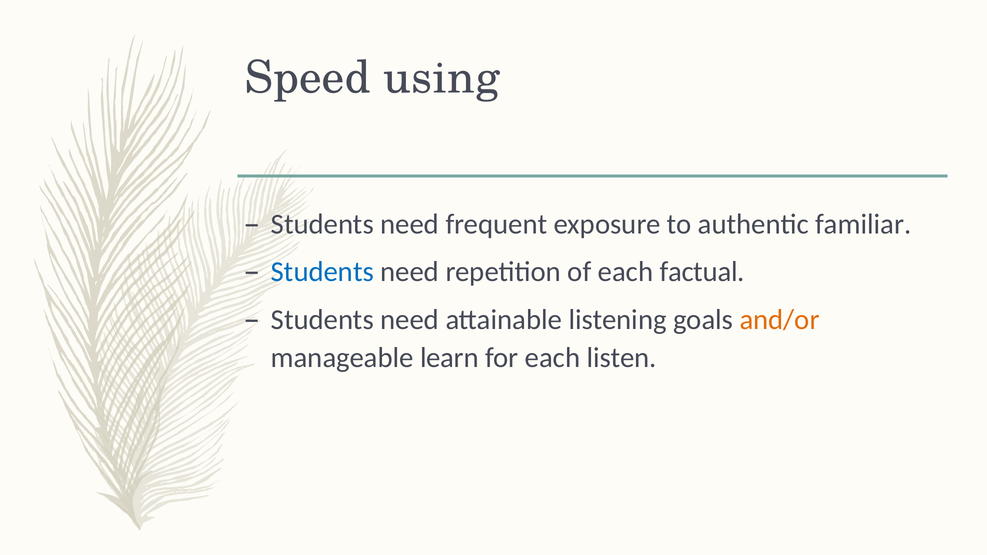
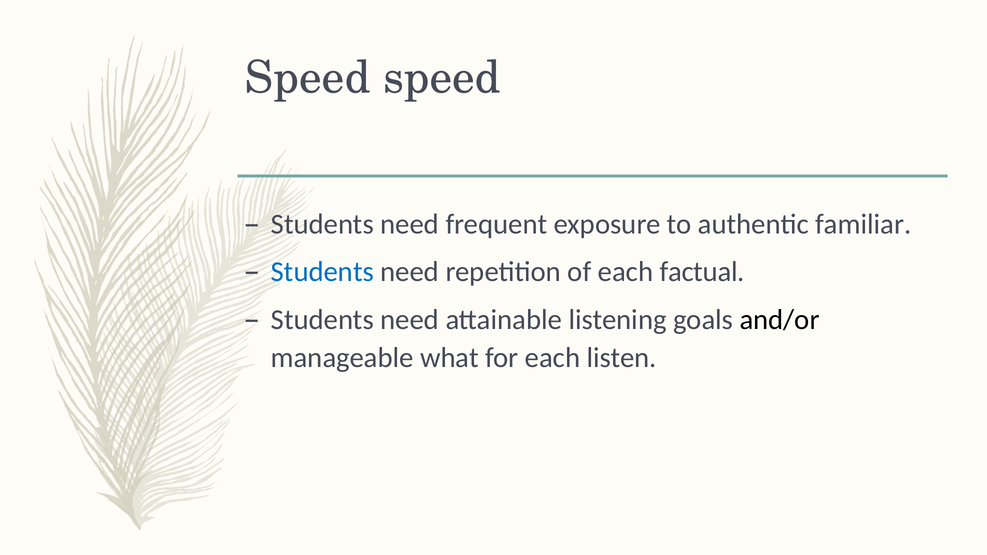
Speed using: using -> speed
and/or colour: orange -> black
learn: learn -> what
